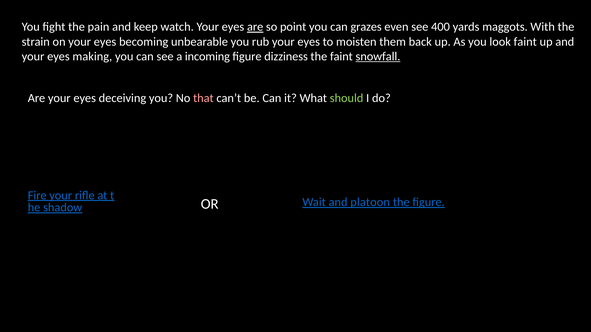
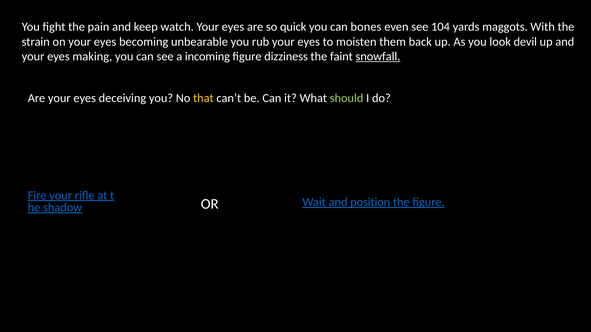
are at (255, 27) underline: present -> none
point: point -> quick
grazes: grazes -> bones
400: 400 -> 104
look faint: faint -> devil
that colour: pink -> yellow
platoon: platoon -> position
